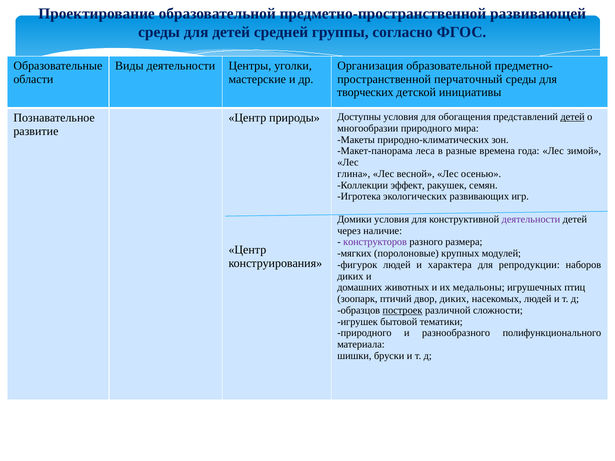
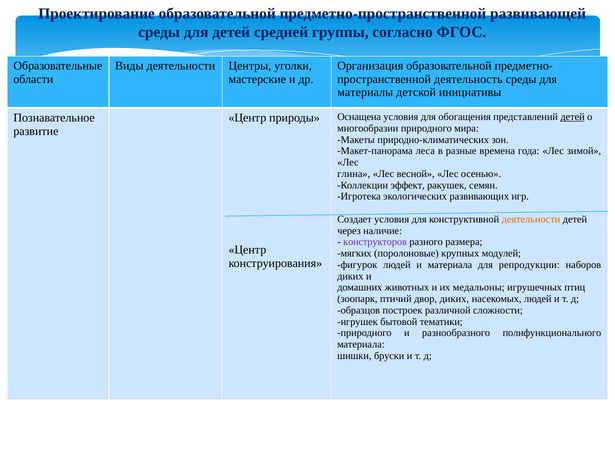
перчаточный: перчаточный -> деятельность
творческих: творческих -> материалы
Доступны: Доступны -> Оснащена
Домики: Домики -> Создает
деятельности at (531, 219) colour: purple -> orange
и характера: характера -> материала
построек underline: present -> none
